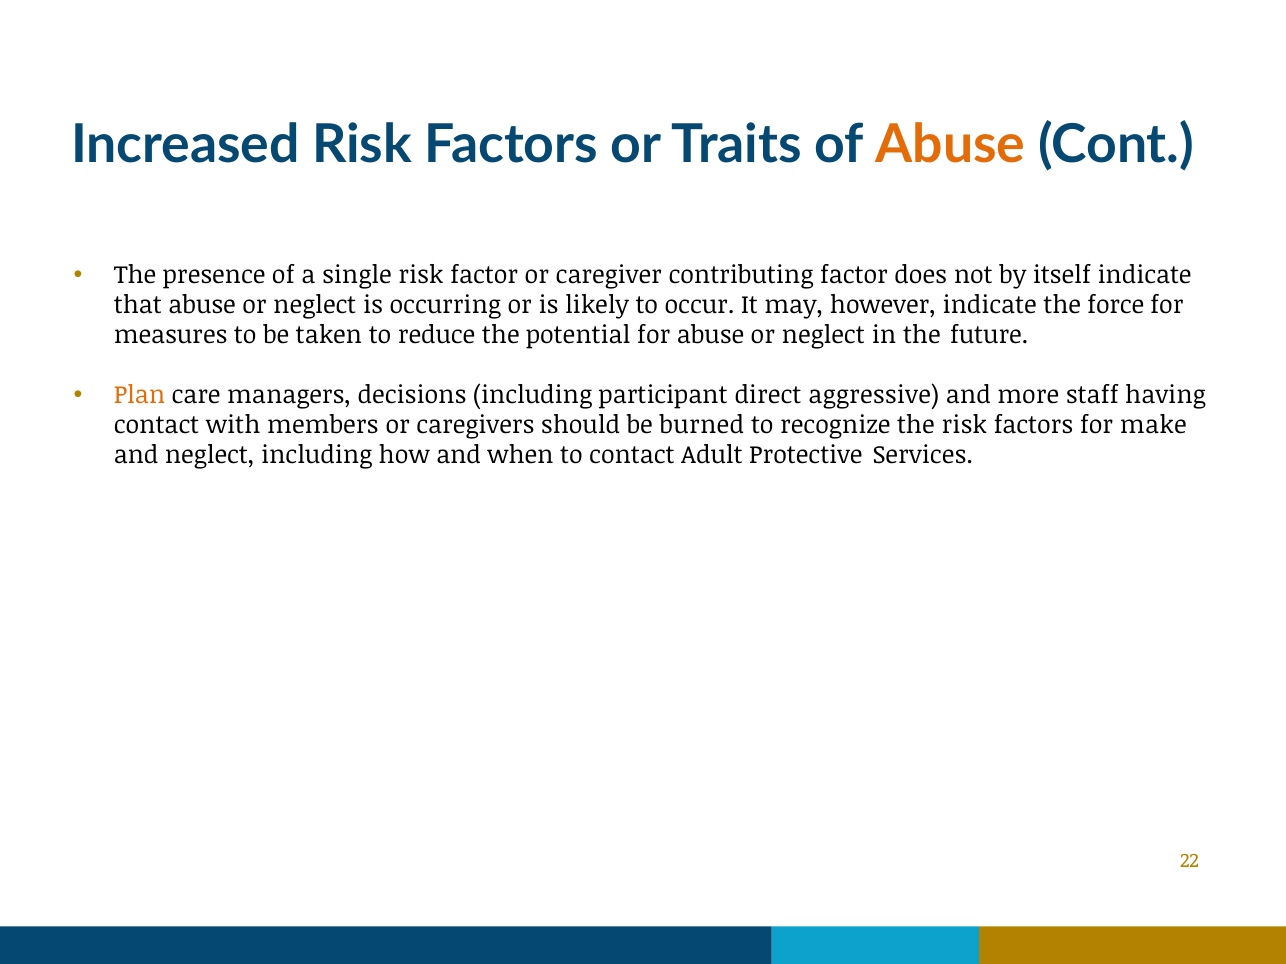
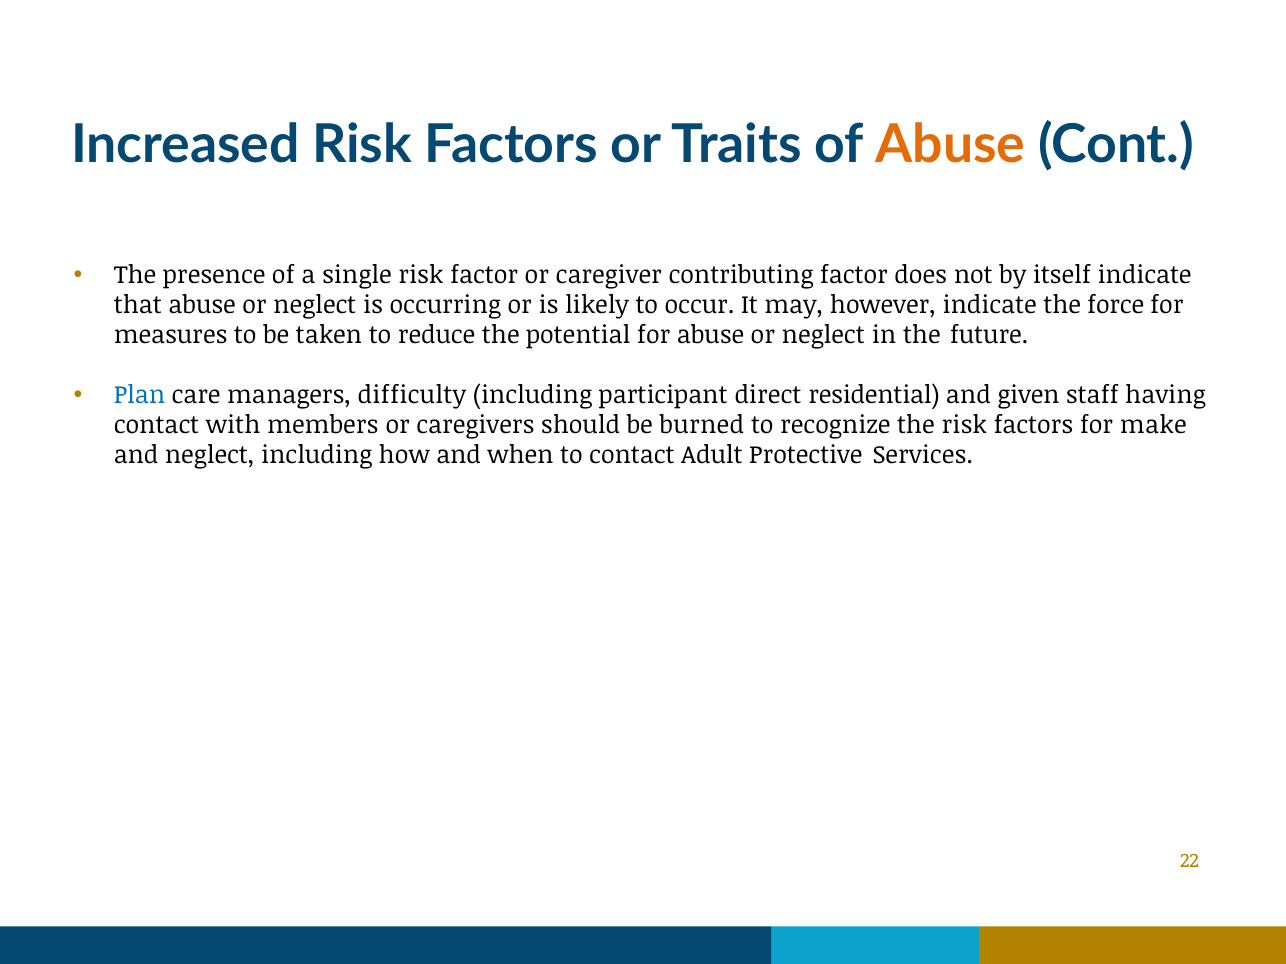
Plan colour: orange -> blue
decisions: decisions -> difficulty
aggressive: aggressive -> residential
more: more -> given
